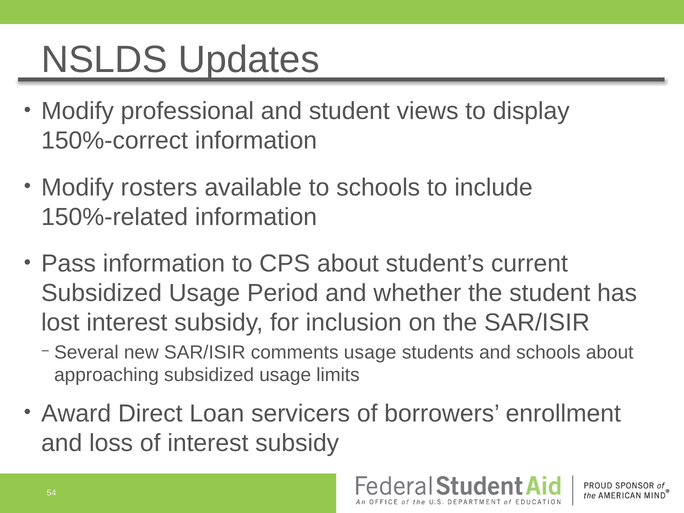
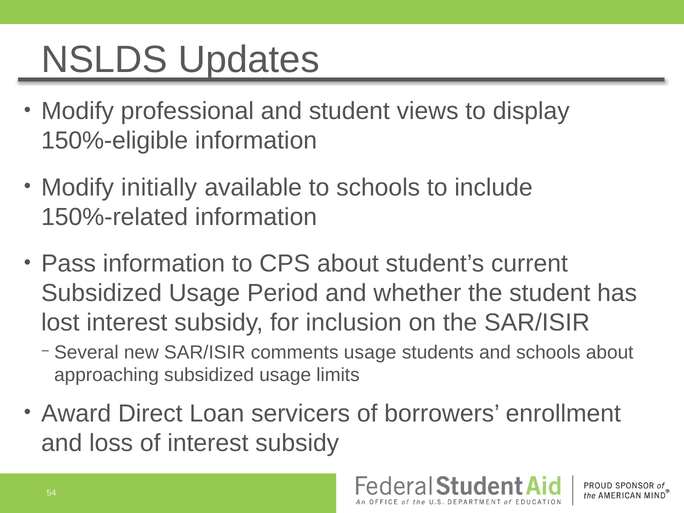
150%-correct: 150%-correct -> 150%-eligible
rosters: rosters -> initially
